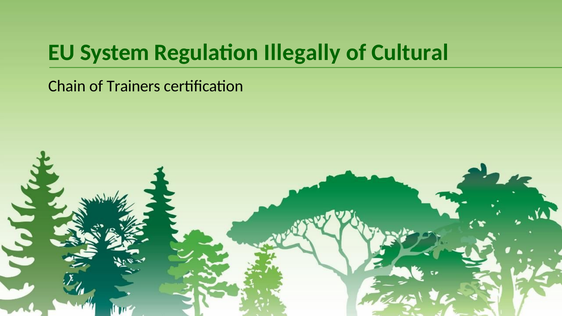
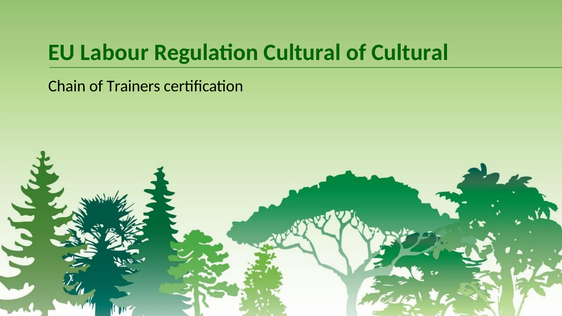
System: System -> Labour
Regulation Illegally: Illegally -> Cultural
